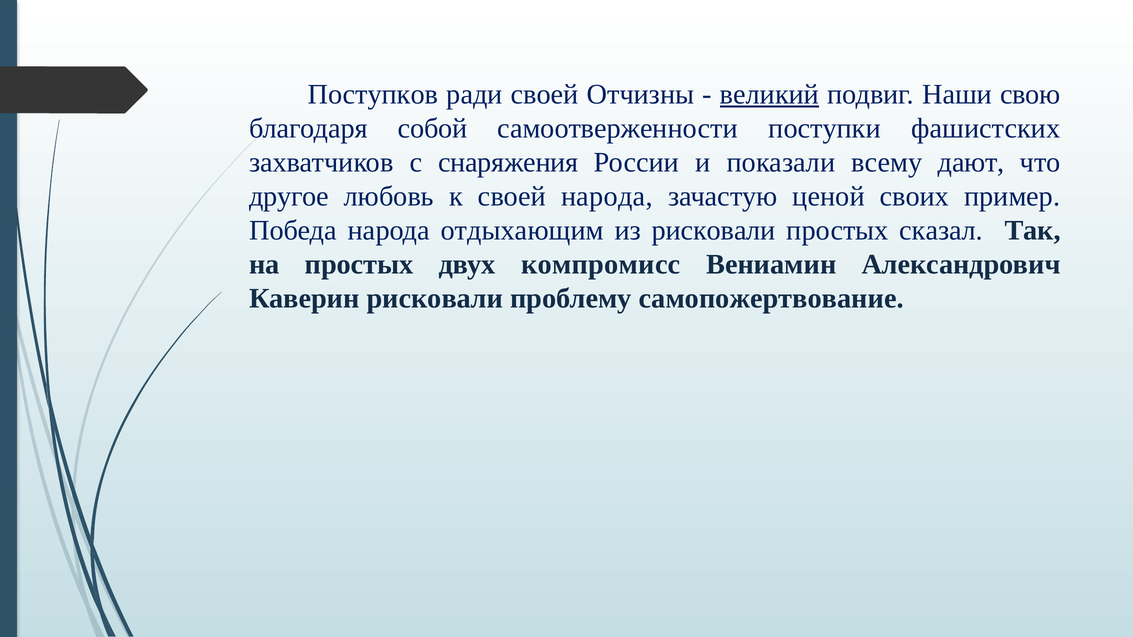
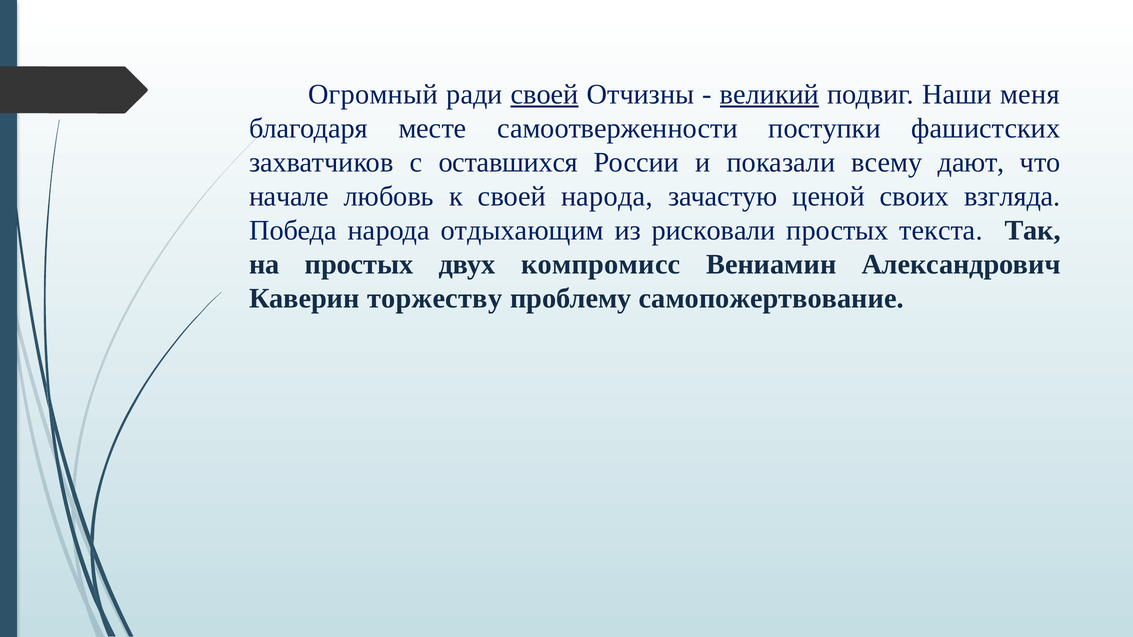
Поступков: Поступков -> Огромный
своей at (545, 94) underline: none -> present
свою: свою -> меня
собой: собой -> месте
снаряжения: снаряжения -> оставшихся
другое: другое -> начале
пример: пример -> взгляда
сказал: сказал -> текста
Каверин рисковали: рисковали -> торжеству
